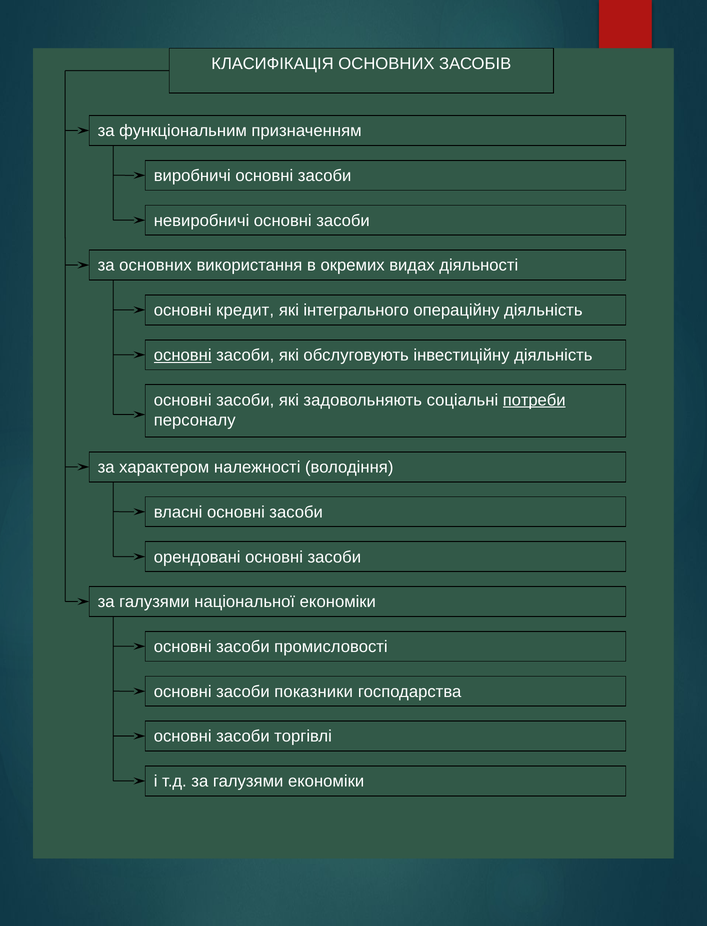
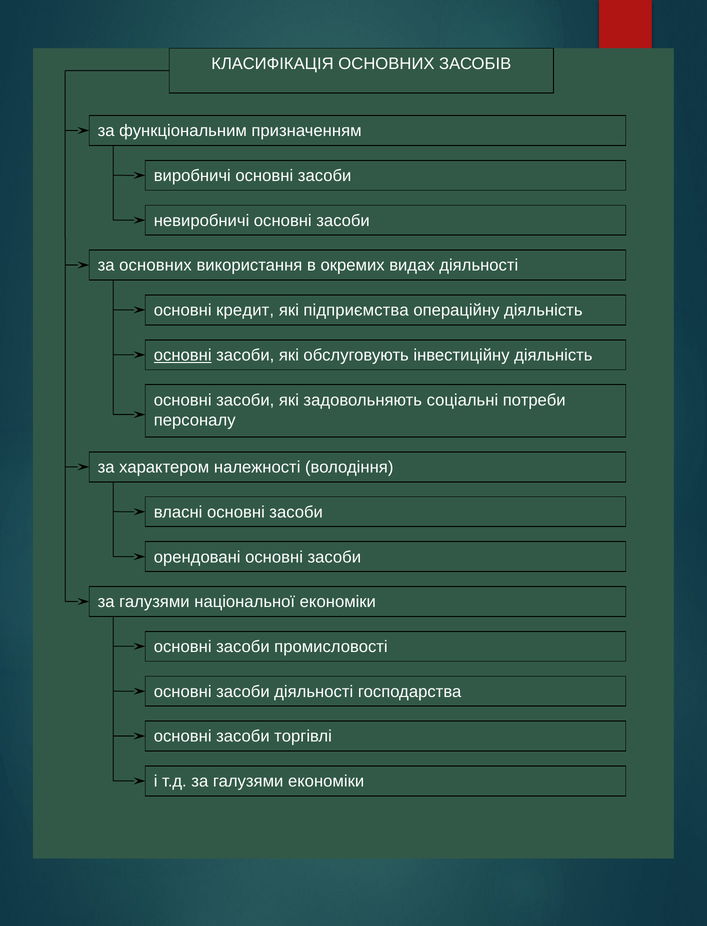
інтегрального: інтегрального -> підприємства
потреби underline: present -> none
засоби показники: показники -> діяльності
